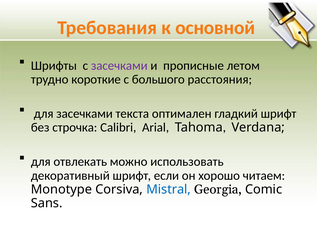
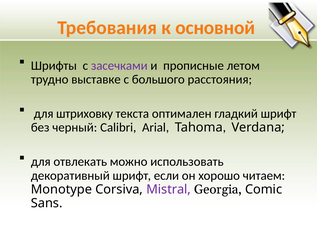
короткие: короткие -> выставке
для засечками: засечками -> штриховку
строчка: строчка -> черный
Mistral colour: blue -> purple
